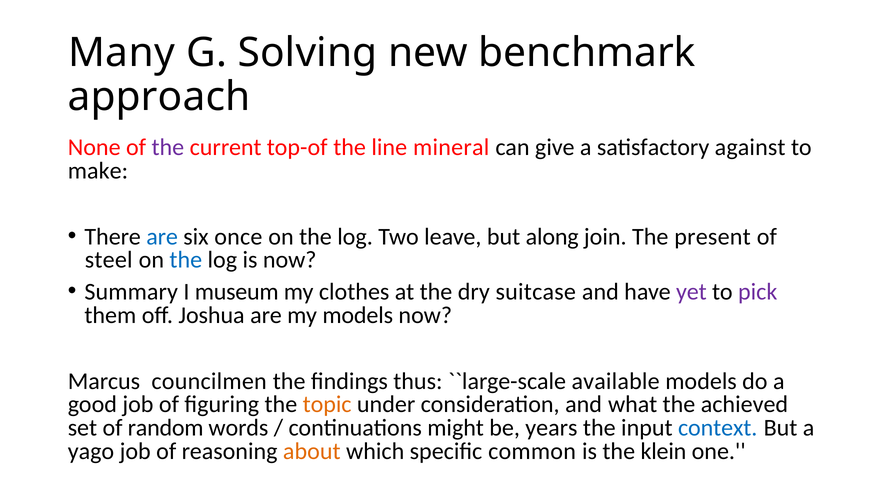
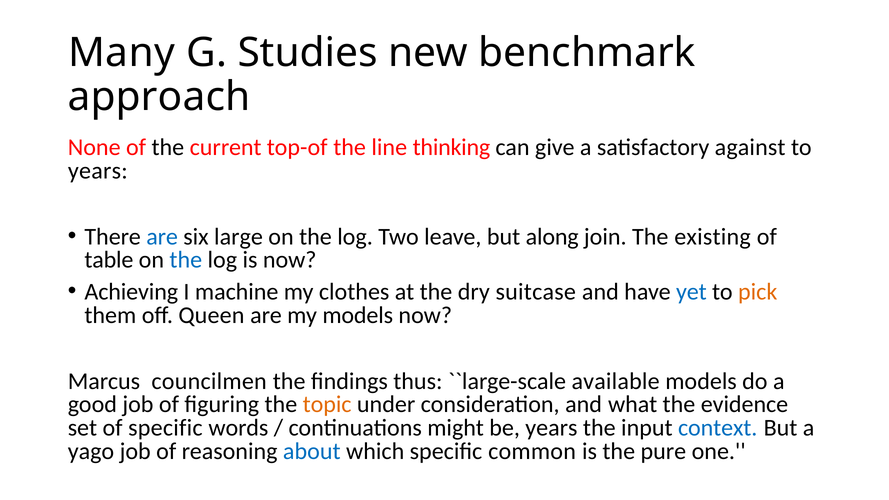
Solving: Solving -> Studies
the at (168, 147) colour: purple -> black
mineral: mineral -> thinking
make at (98, 171): make -> years
once: once -> large
present: present -> existing
steel: steel -> table
Summary: Summary -> Achieving
museum: museum -> machine
yet colour: purple -> blue
pick colour: purple -> orange
Joshua: Joshua -> Queen
achieved: achieved -> evidence
of random: random -> specific
about colour: orange -> blue
klein: klein -> pure
